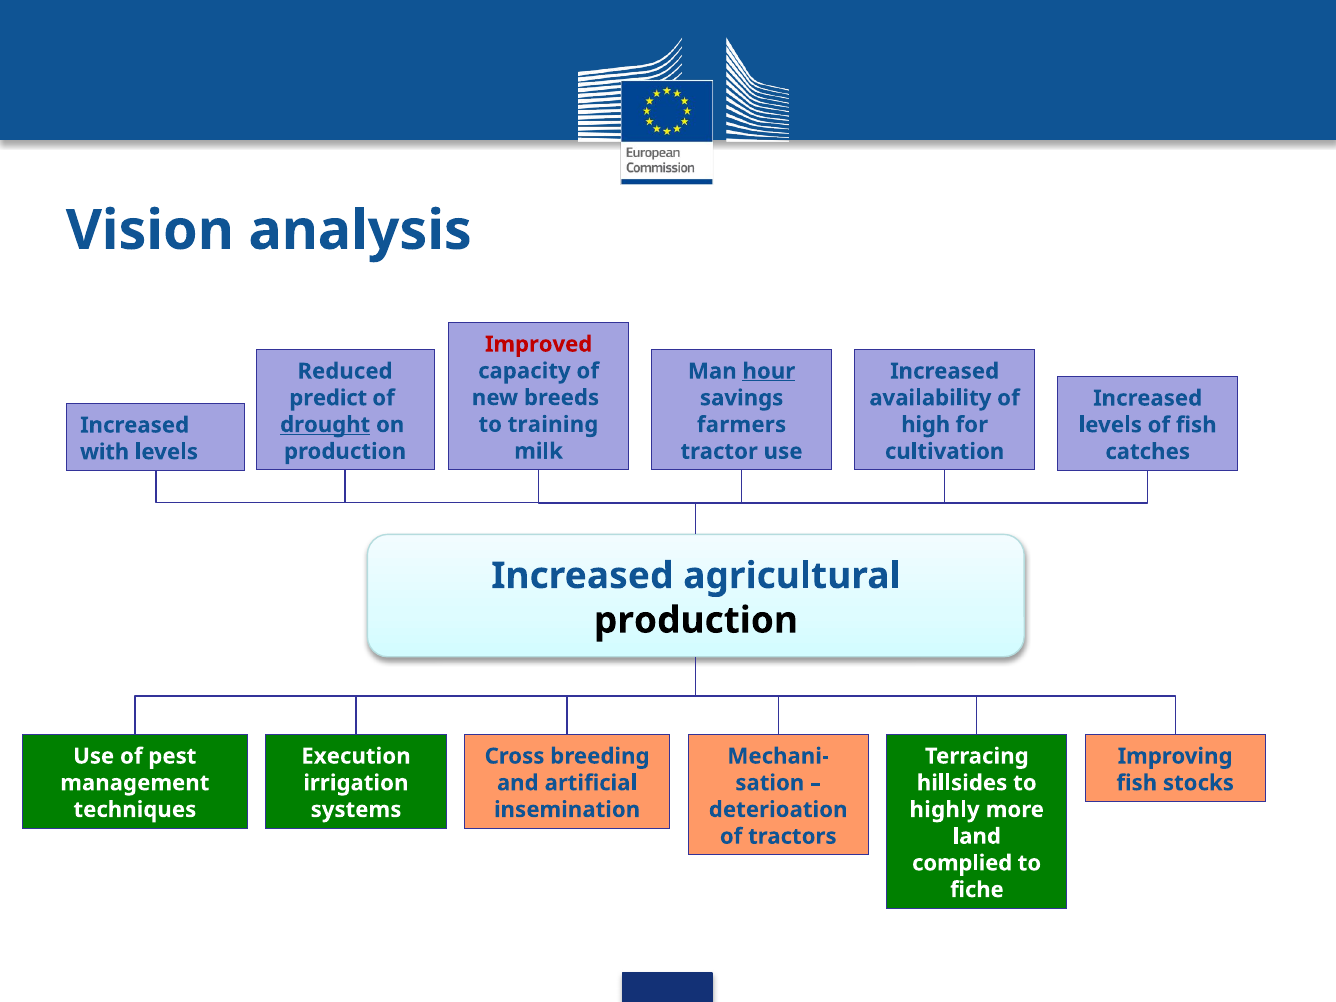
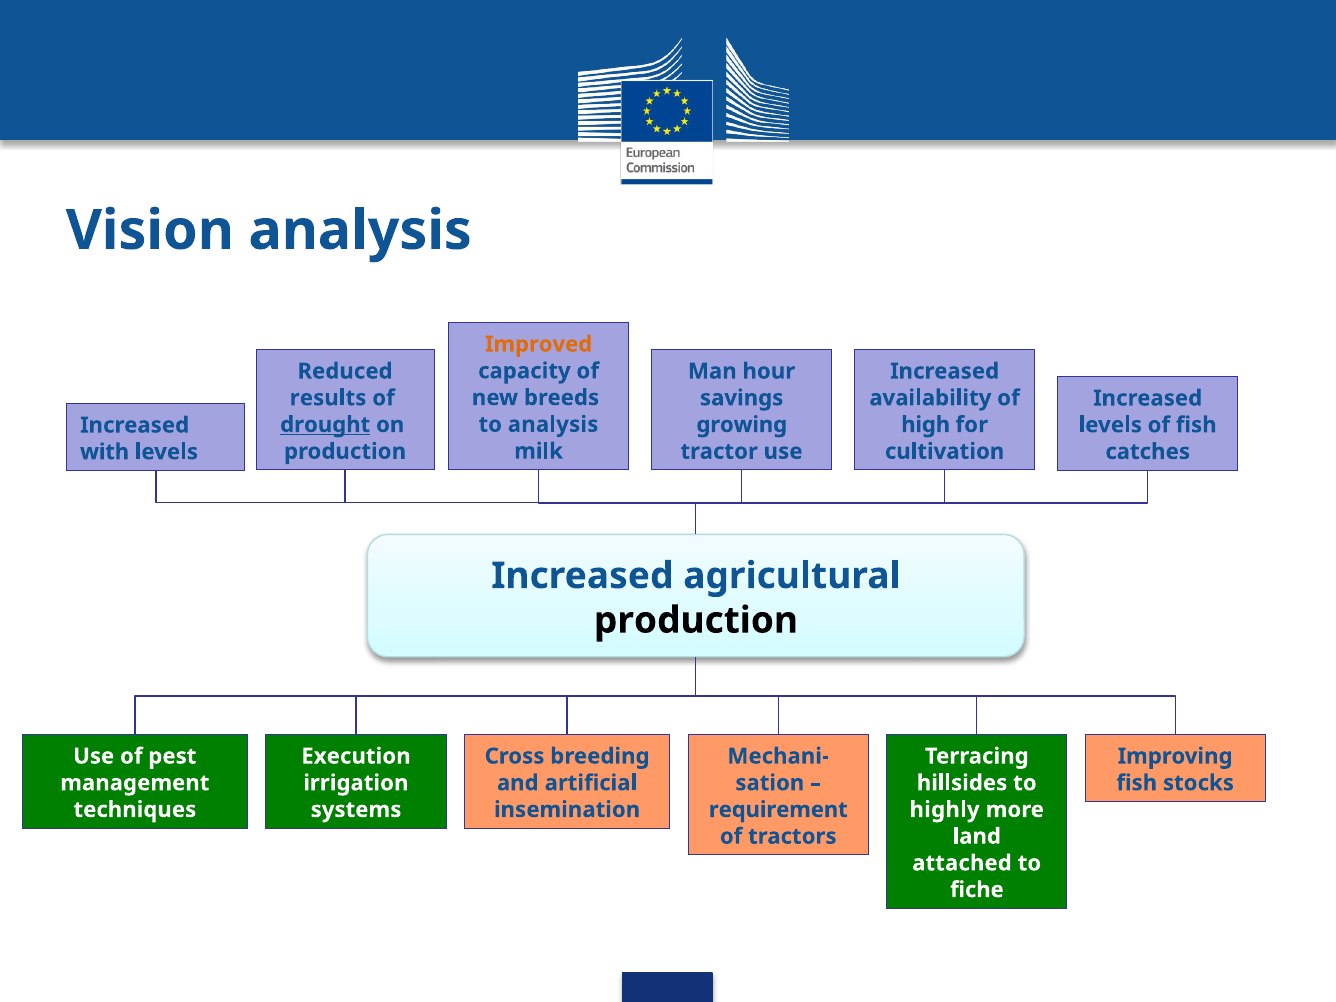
Improved colour: red -> orange
hour underline: present -> none
predict: predict -> results
to training: training -> analysis
farmers: farmers -> growing
deterioation: deterioation -> requirement
complied: complied -> attached
